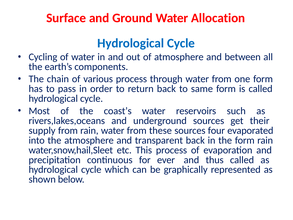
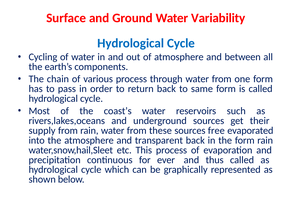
Allocation: Allocation -> Variability
four: four -> free
